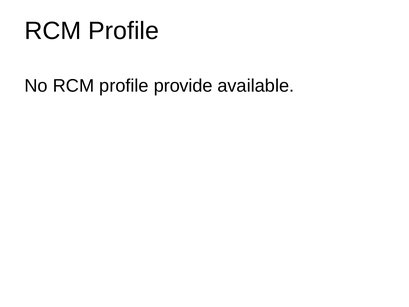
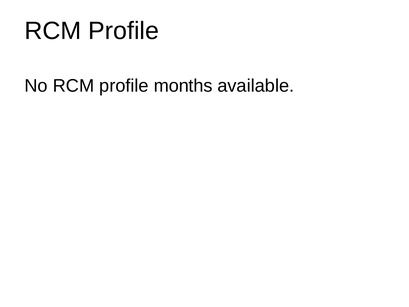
provide: provide -> months
